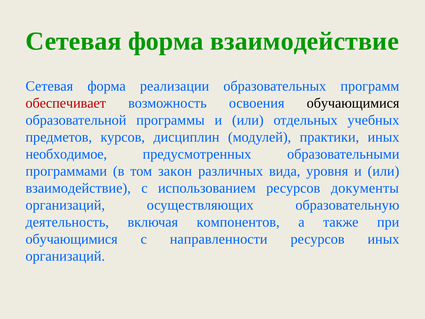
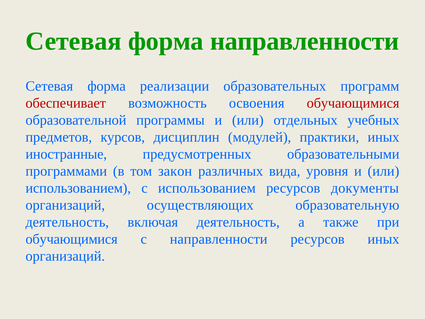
форма взаимодействие: взаимодействие -> направленности
обучающимися at (353, 103) colour: black -> red
необходимое: необходимое -> иностранные
взаимодействие at (78, 188): взаимодействие -> использованием
включая компонентов: компонентов -> деятельность
